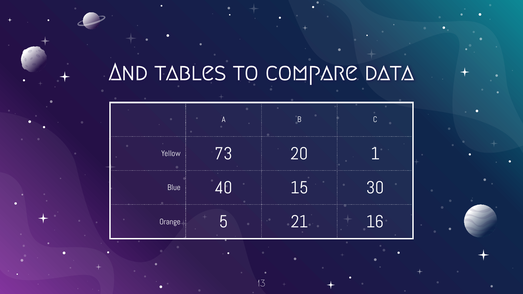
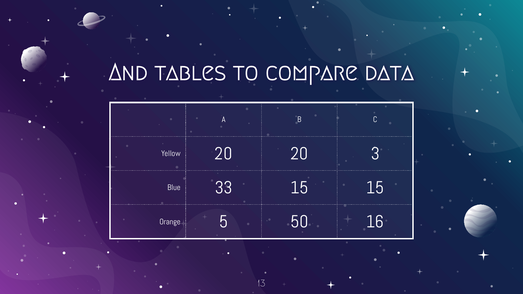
Yellow 73: 73 -> 20
1: 1 -> 3
40: 40 -> 33
15 30: 30 -> 15
21: 21 -> 50
